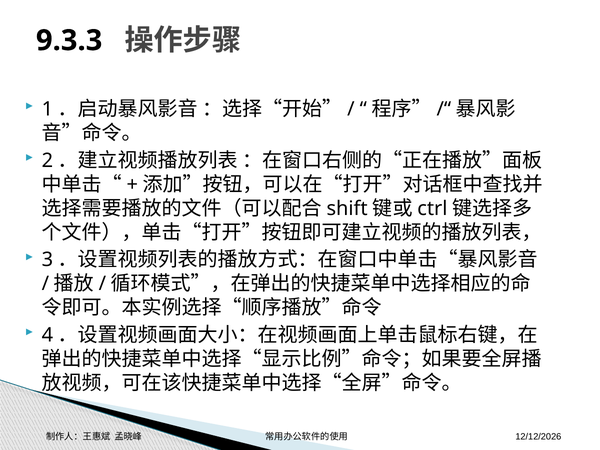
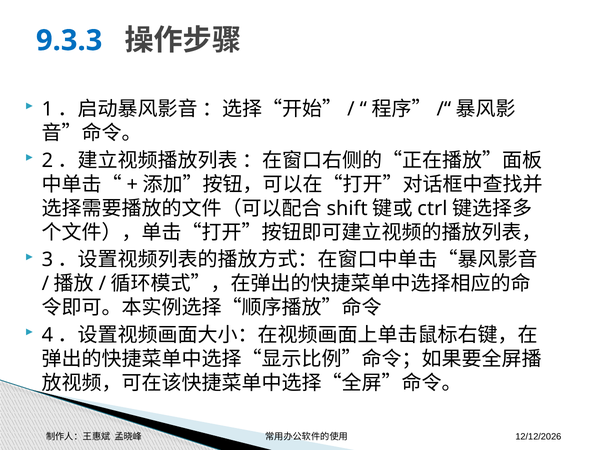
9.3.3 colour: black -> blue
